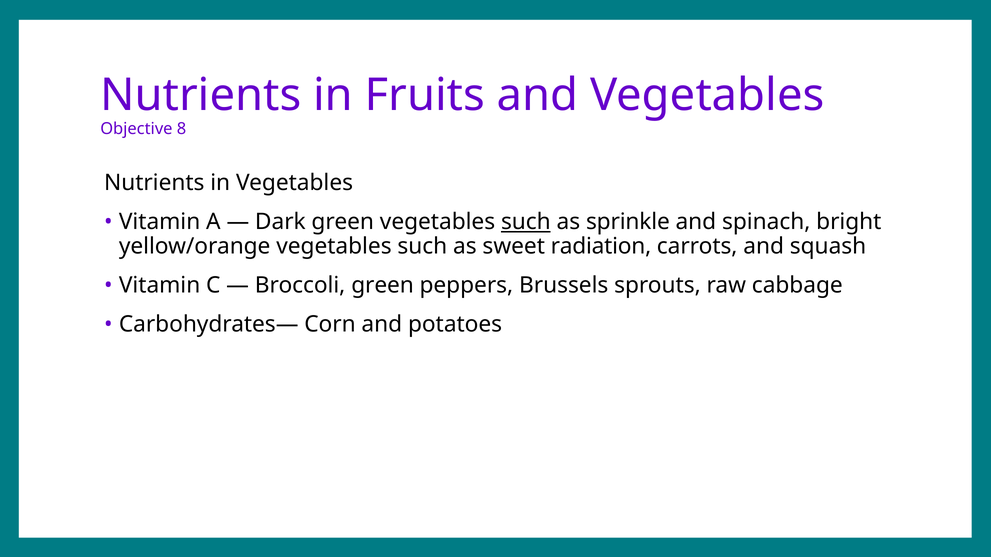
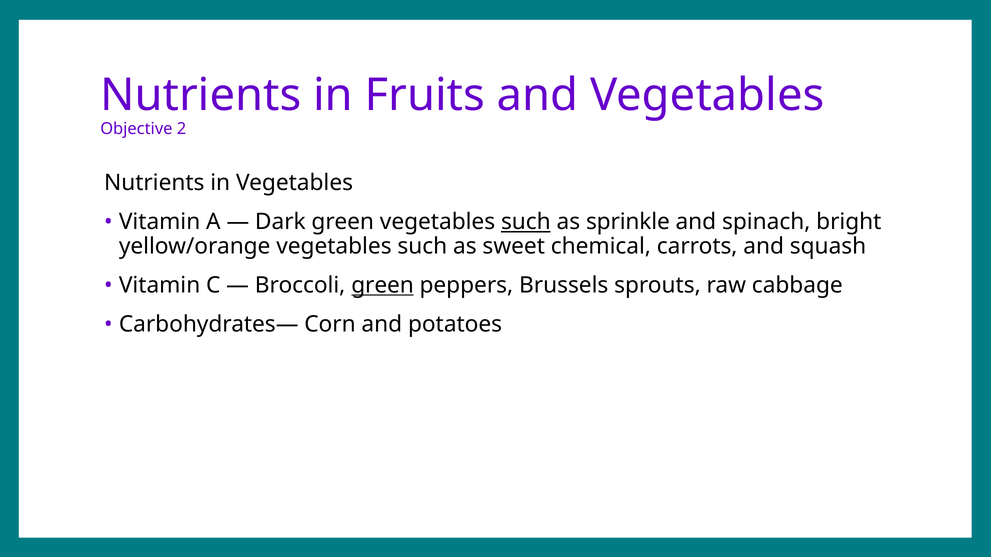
8: 8 -> 2
radiation: radiation -> chemical
green at (383, 285) underline: none -> present
